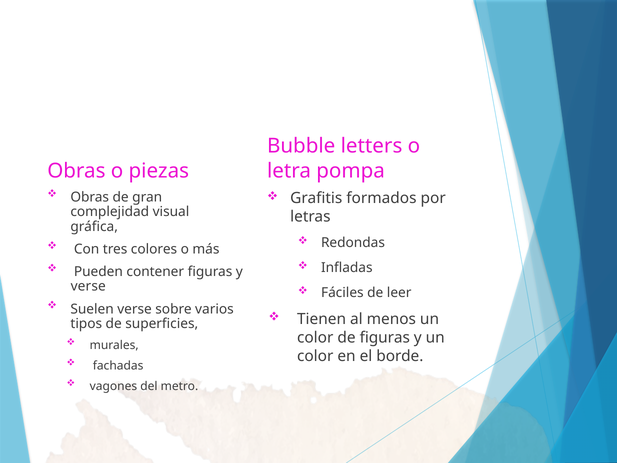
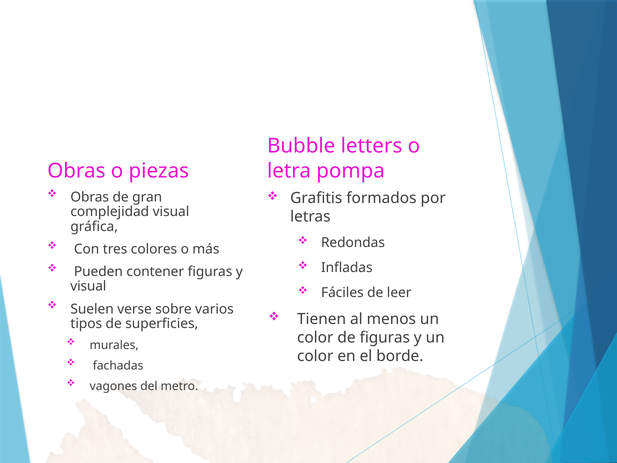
verse at (88, 286): verse -> visual
